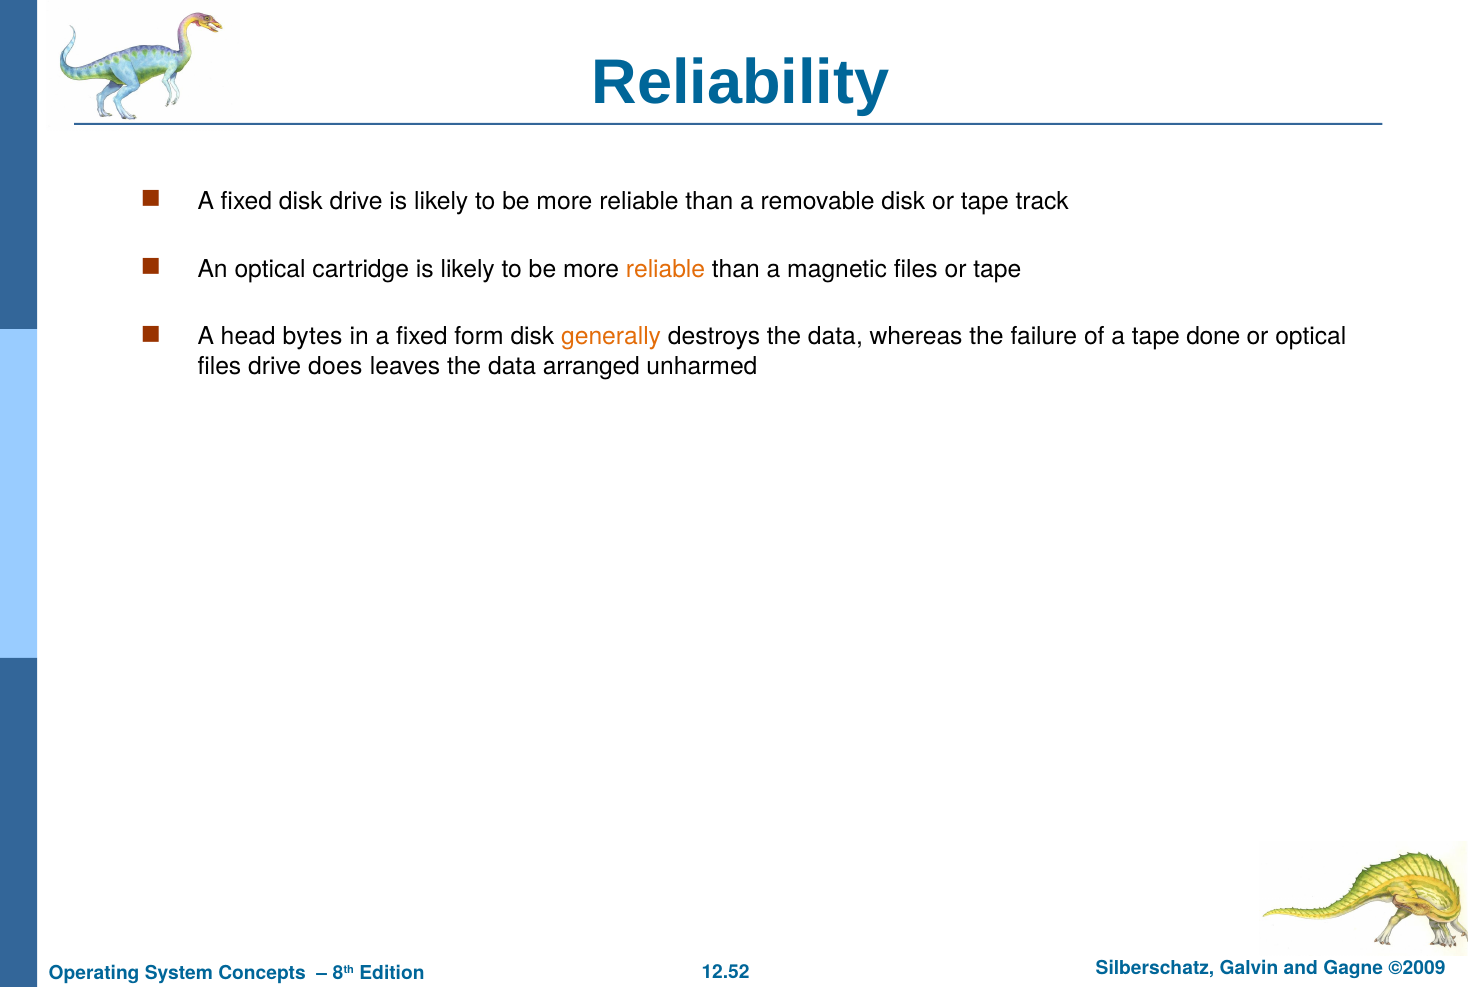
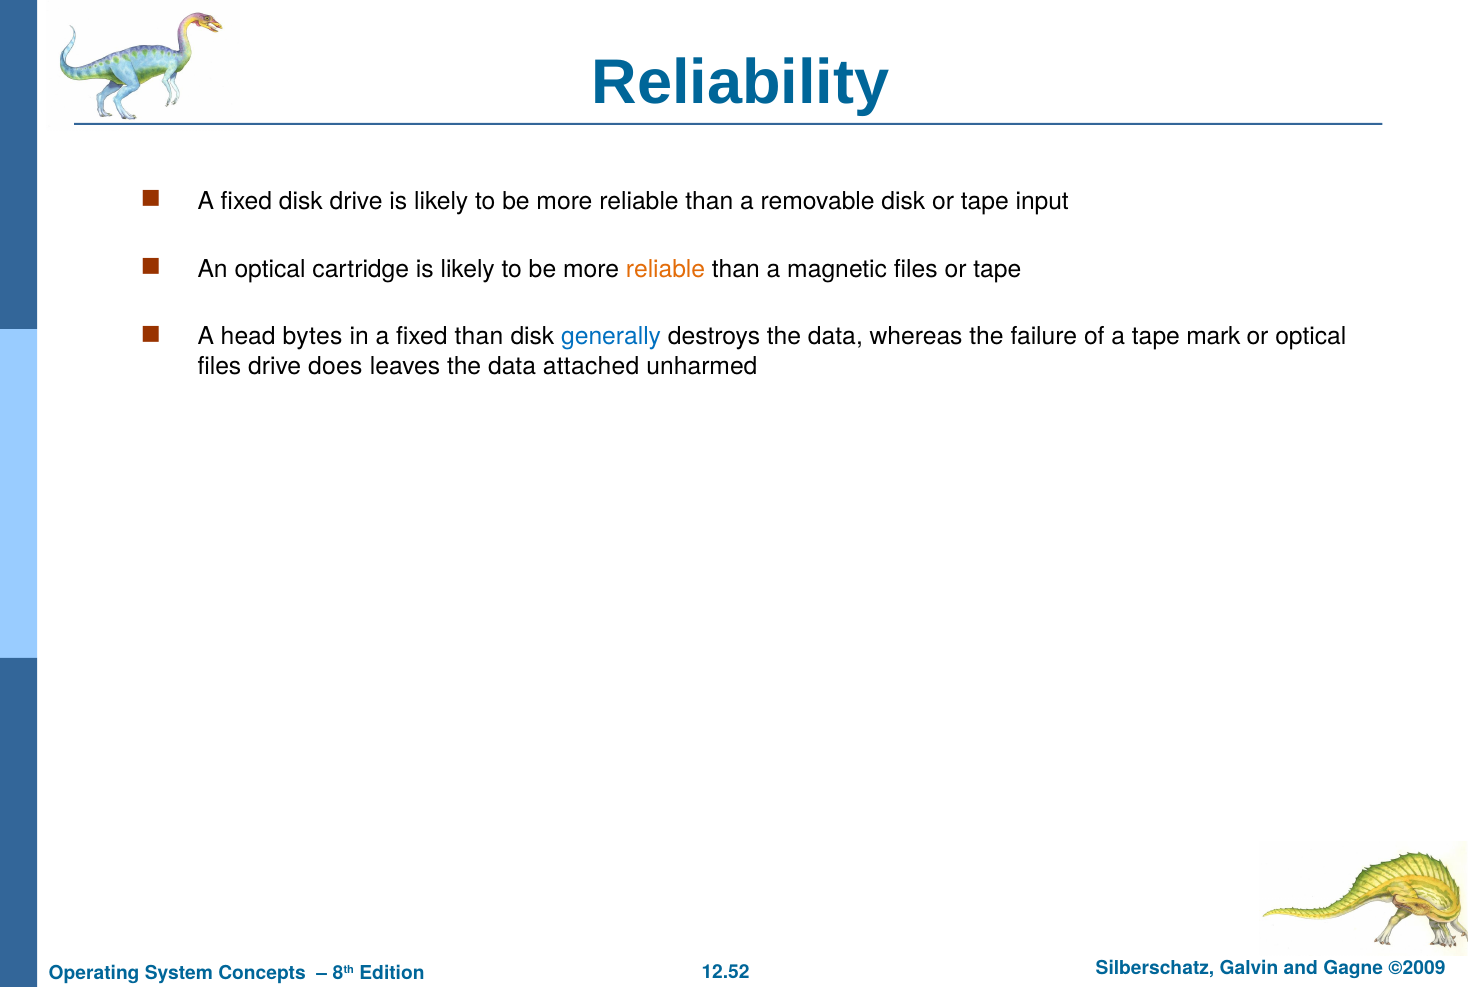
track: track -> input
fixed form: form -> than
generally colour: orange -> blue
done: done -> mark
arranged: arranged -> attached
